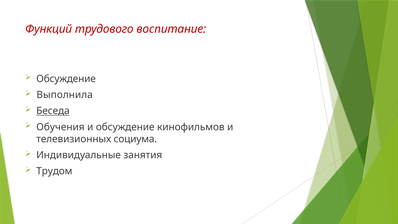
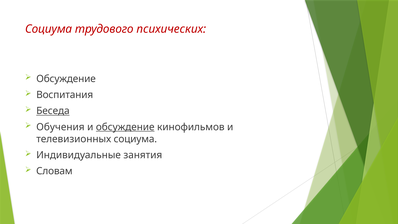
Функций at (49, 29): Функций -> Социума
воспитание: воспитание -> психических
Выполнила: Выполнила -> Воспитания
обсуждение at (125, 127) underline: none -> present
Трудом: Трудом -> Словам
